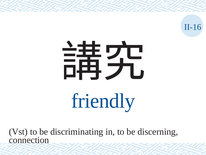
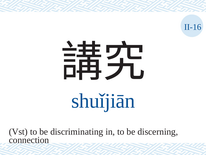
friendly: friendly -> shuǐjiān
